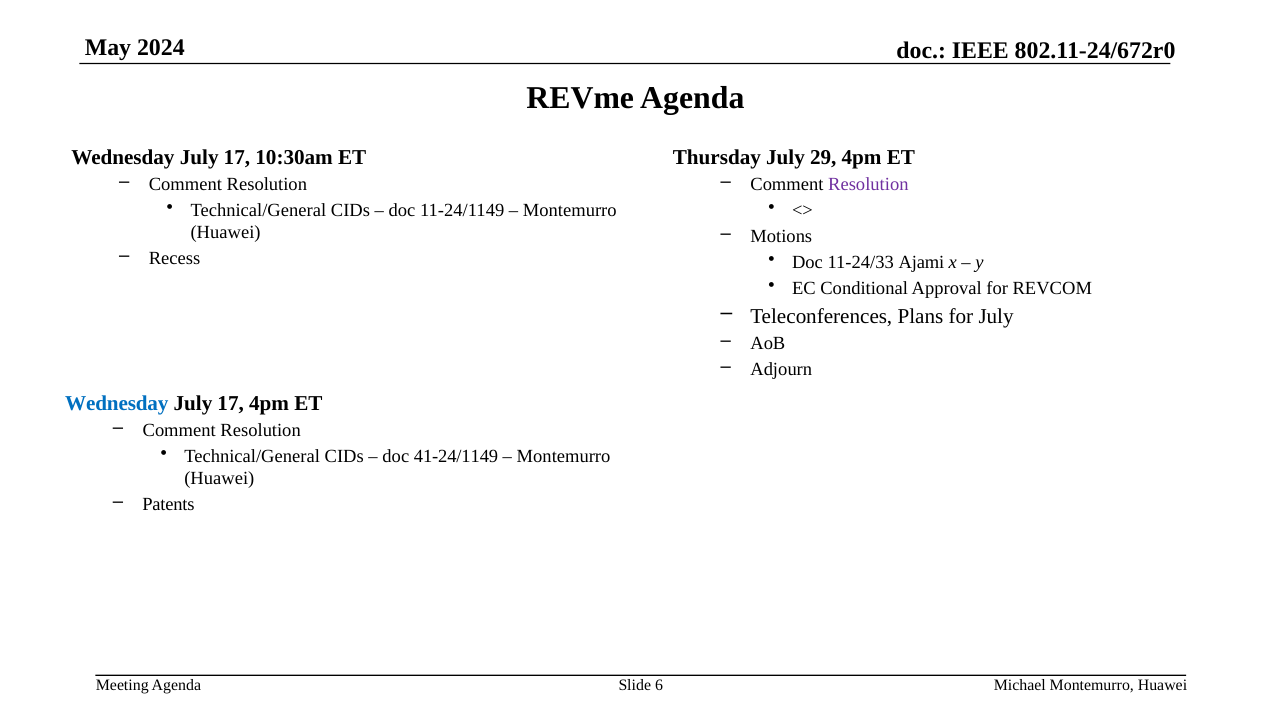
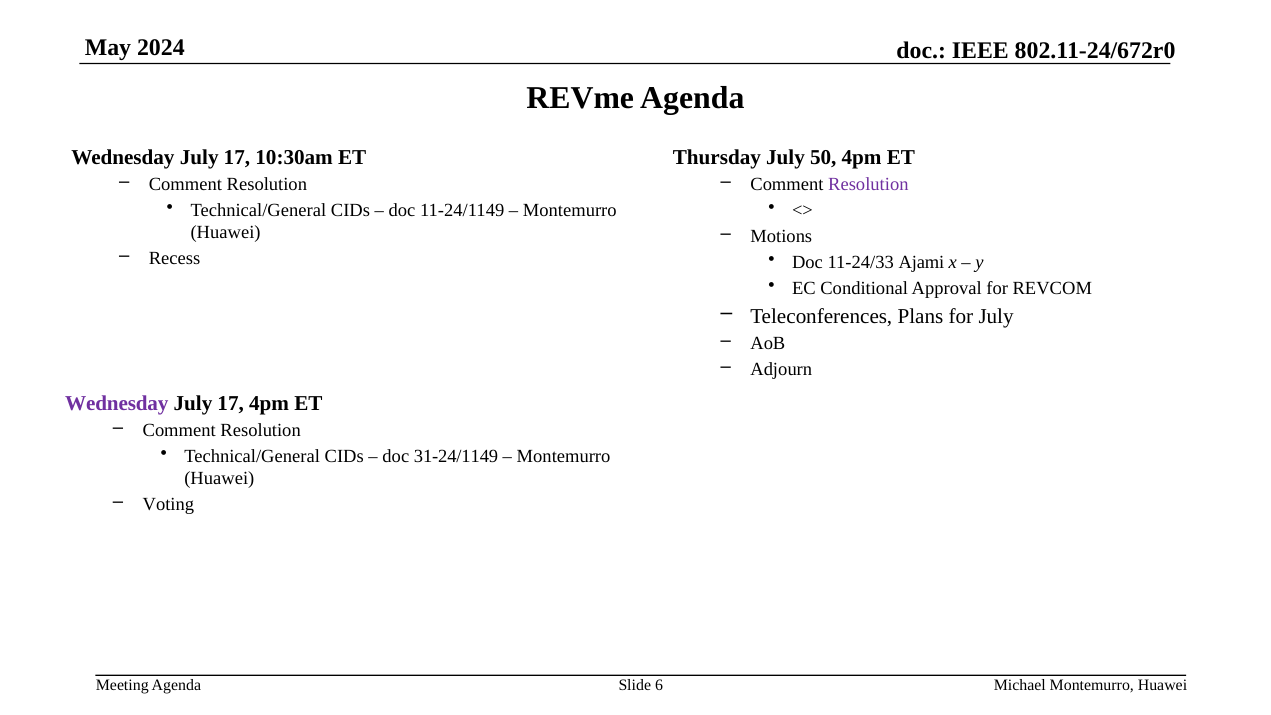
29: 29 -> 50
Wednesday at (117, 403) colour: blue -> purple
41-24/1149: 41-24/1149 -> 31-24/1149
Patents: Patents -> Voting
